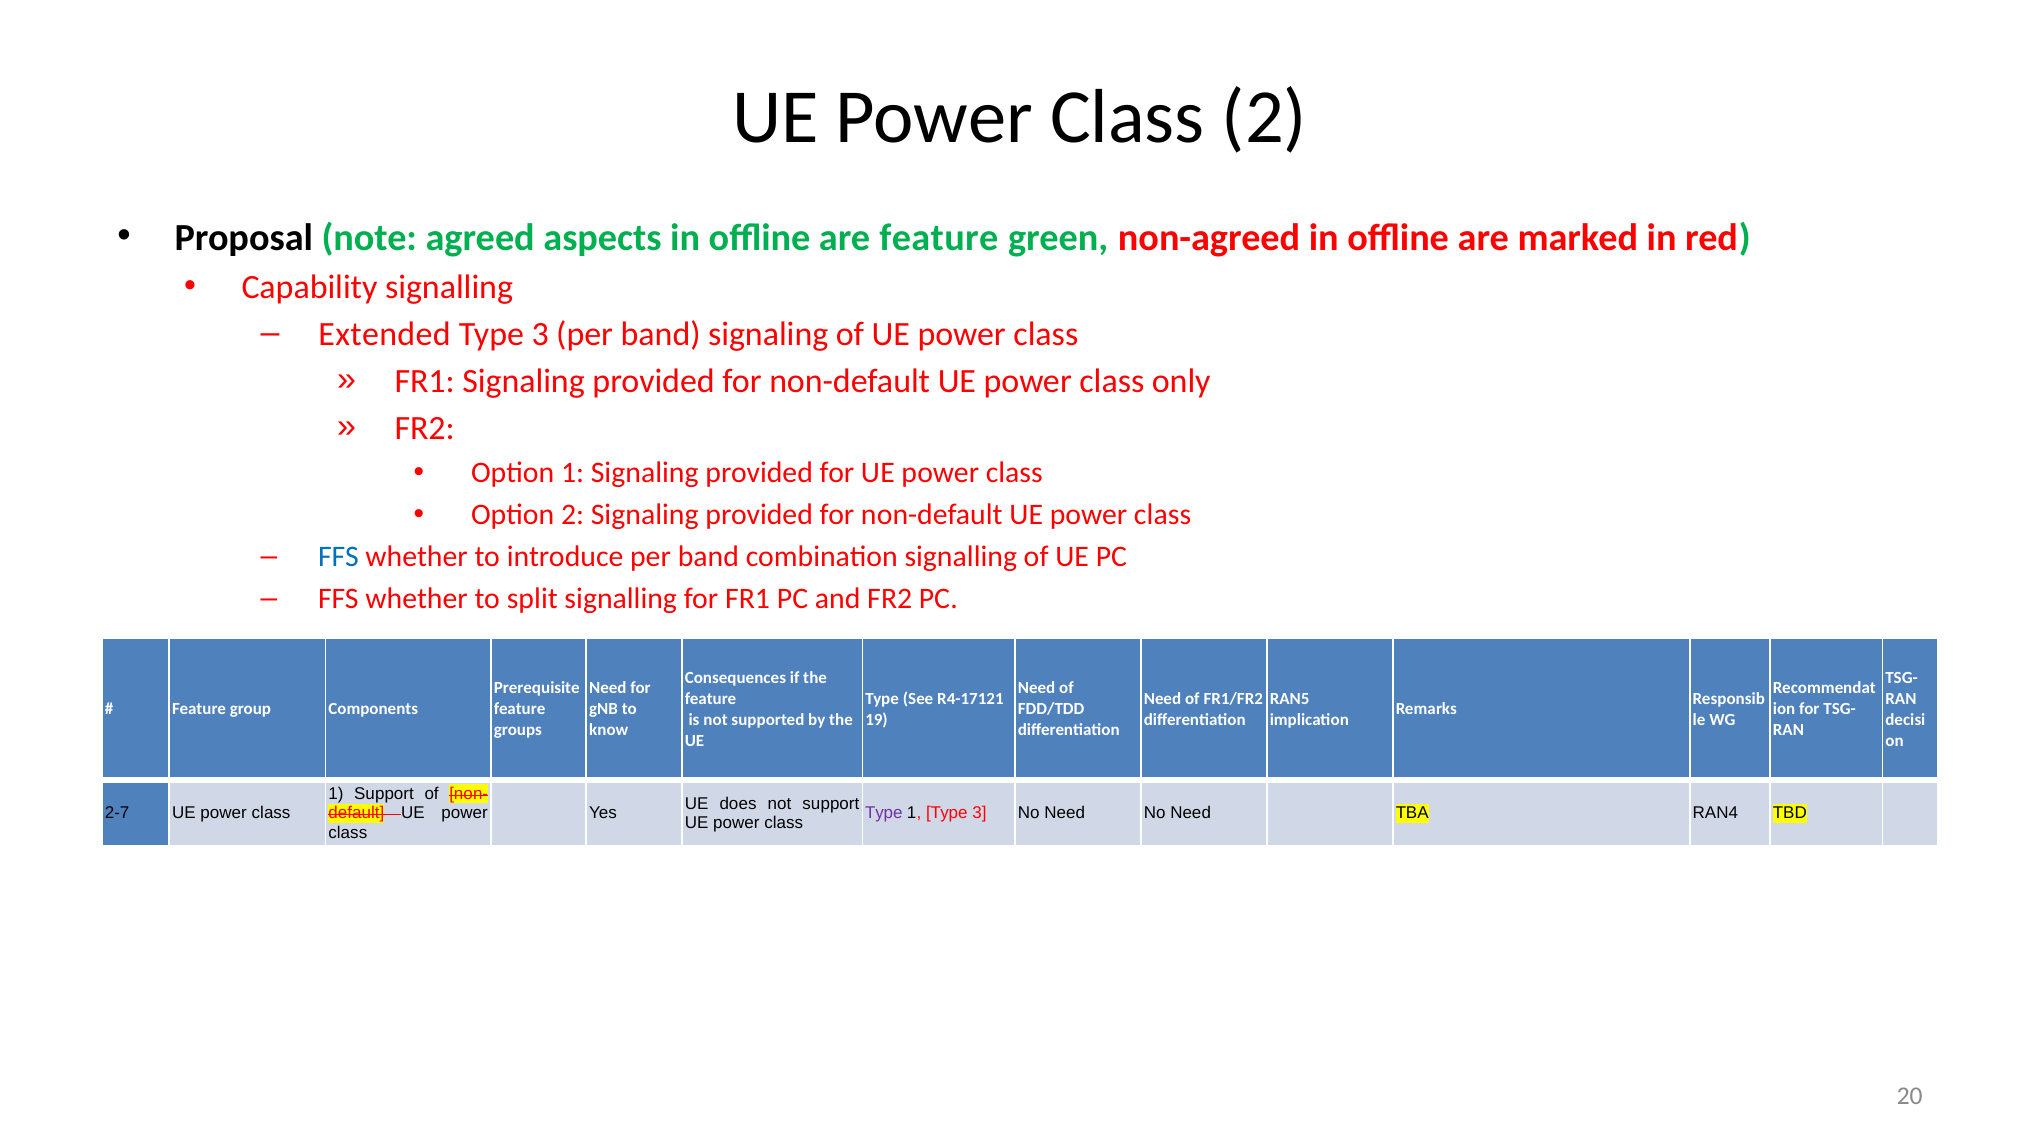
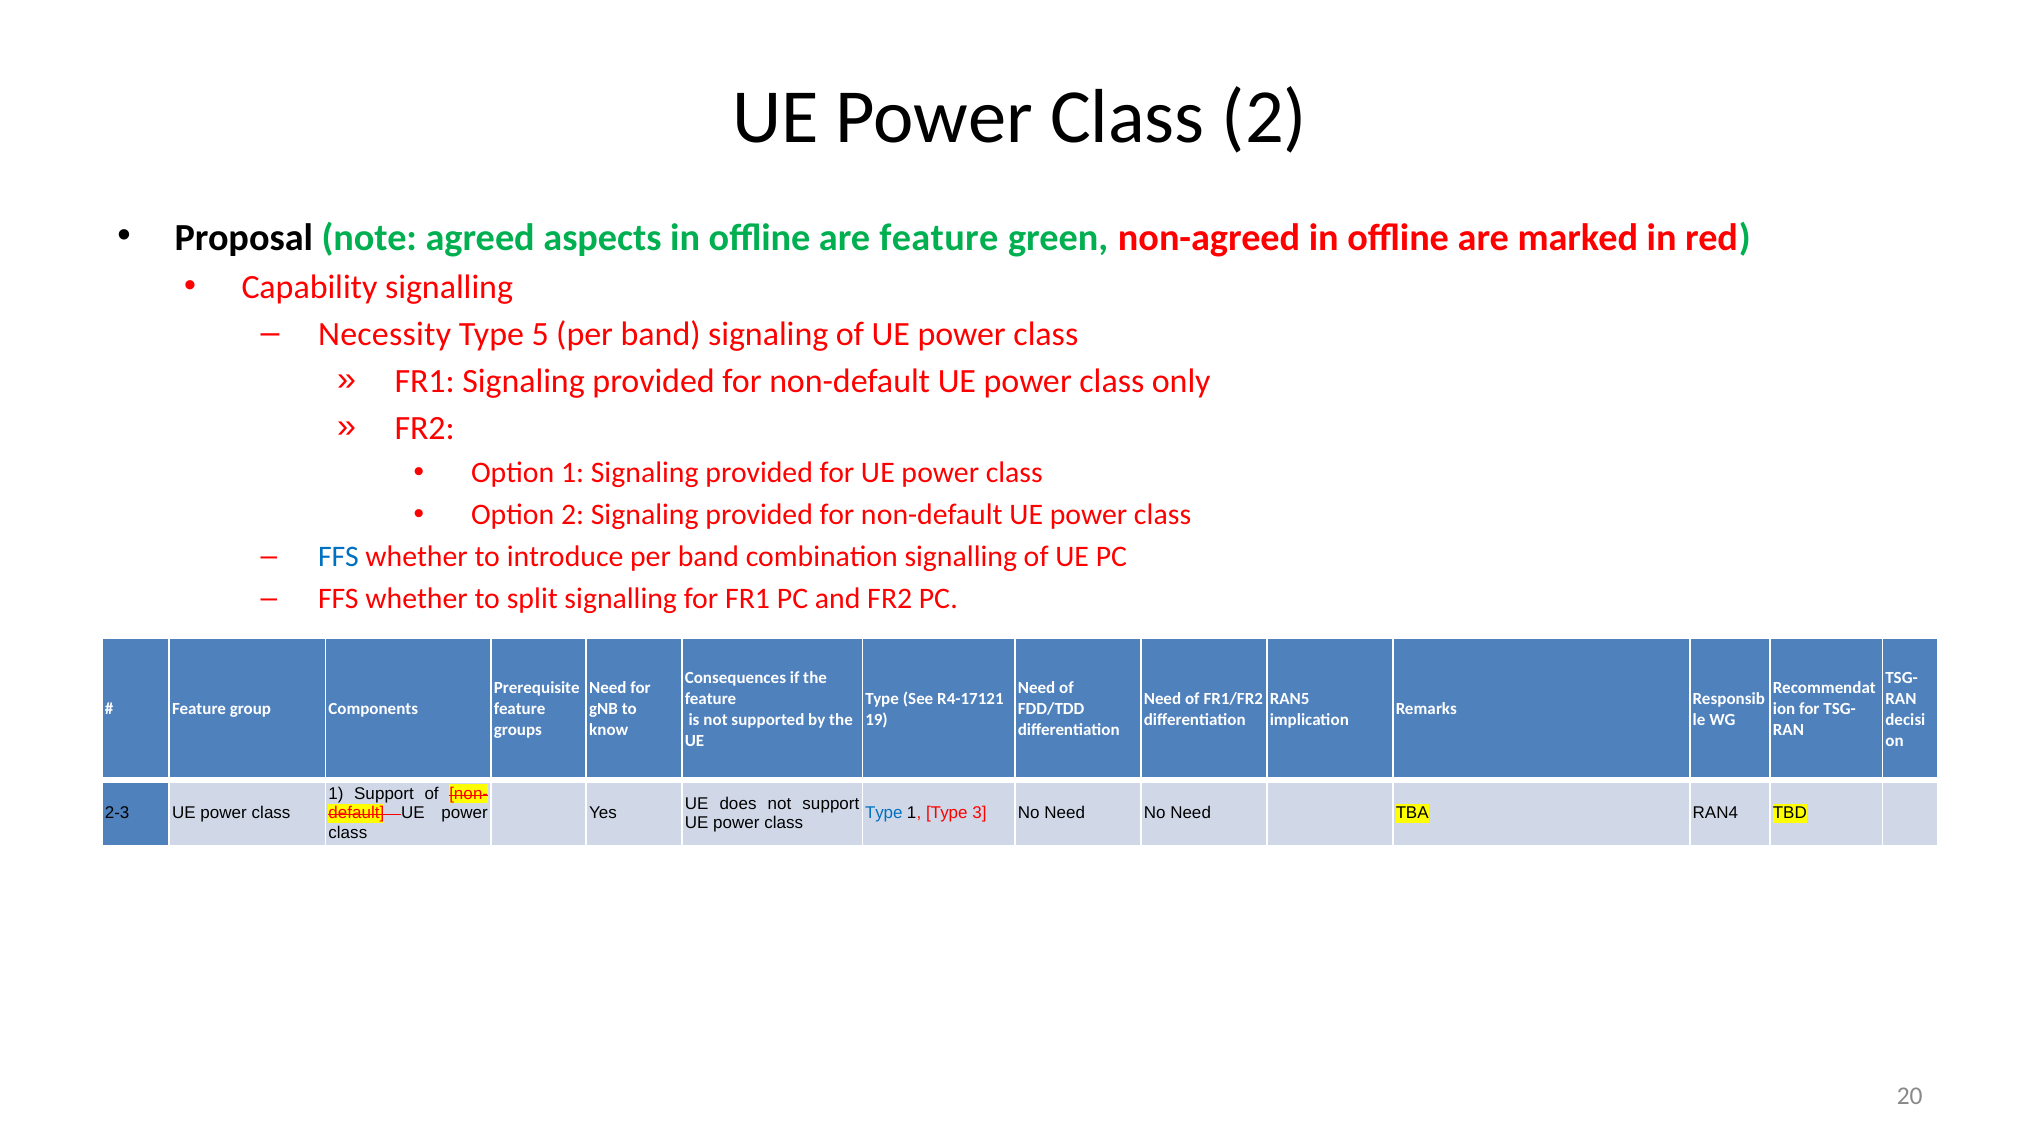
Extended: Extended -> Necessity
3 at (540, 334): 3 -> 5
2-7: 2-7 -> 2-3
Type at (884, 813) colour: purple -> blue
